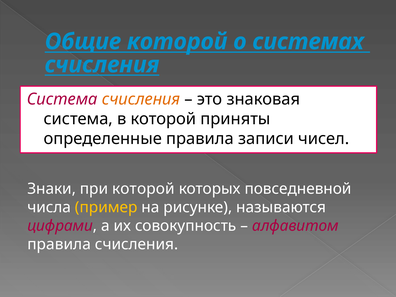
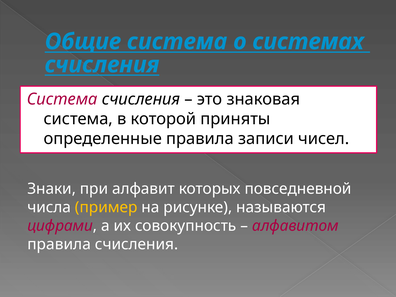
Общие которой: которой -> система
счисления at (141, 99) colour: orange -> black
при которой: которой -> алфавит
